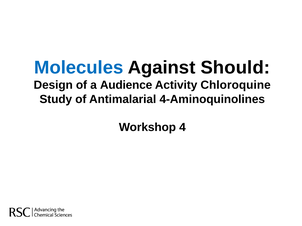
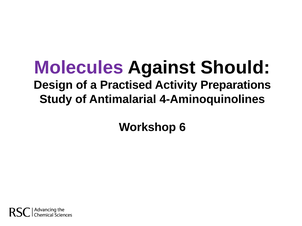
Molecules colour: blue -> purple
Audience: Audience -> Practised
Chloroquine: Chloroquine -> Preparations
4: 4 -> 6
